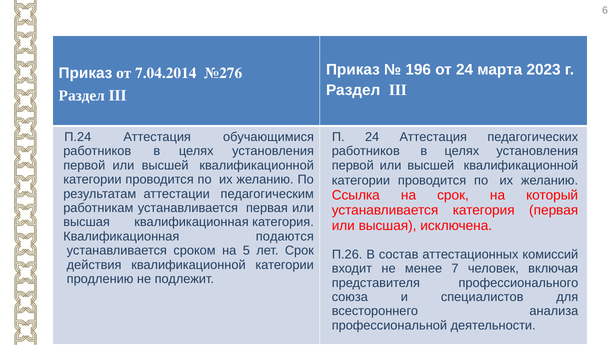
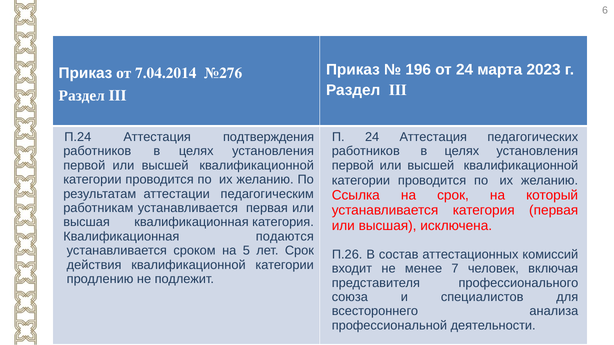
обучающимися: обучающимися -> подтверждения
